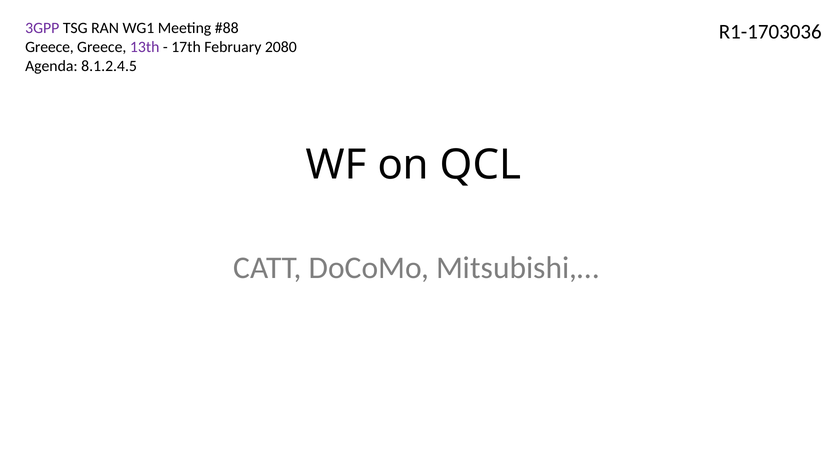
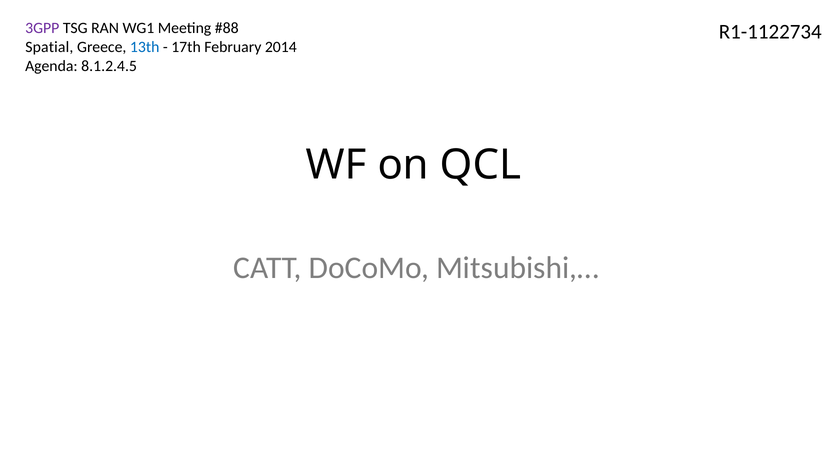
R1-1703036: R1-1703036 -> R1-1122734
Greece at (49, 47): Greece -> Spatial
13th colour: purple -> blue
2080: 2080 -> 2014
